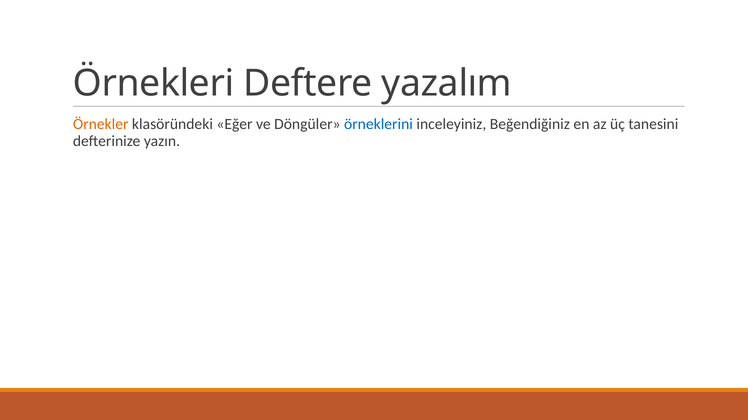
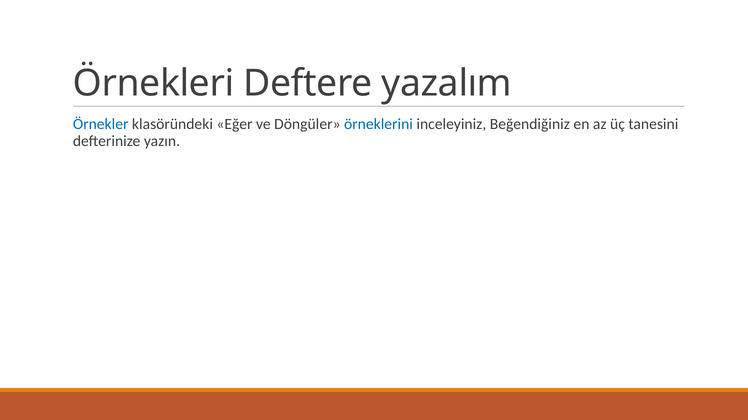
Örnekler colour: orange -> blue
